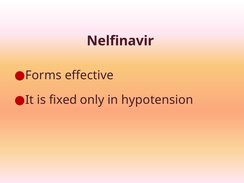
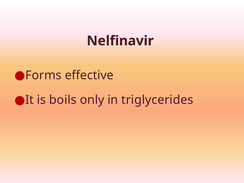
fixed: fixed -> boils
hypotension: hypotension -> triglycerides
